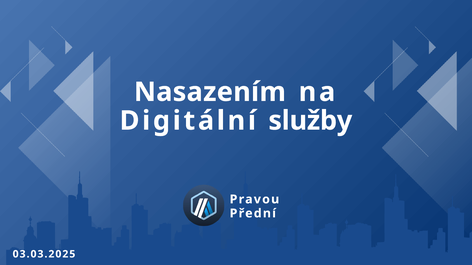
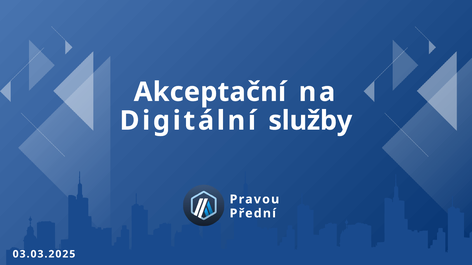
Nasazením: Nasazením -> Akceptační
